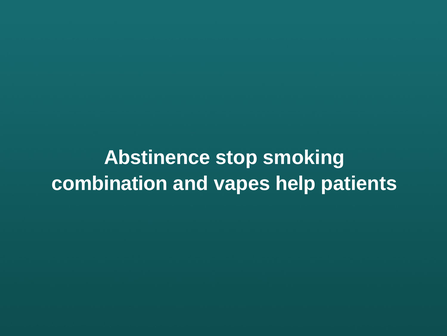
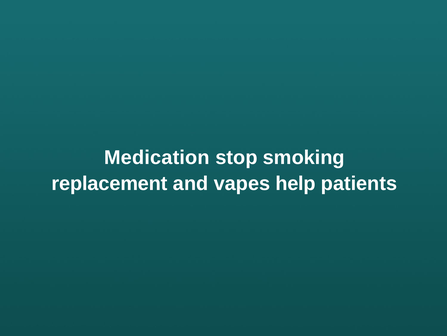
Abstinence: Abstinence -> Medication
combination: combination -> replacement
